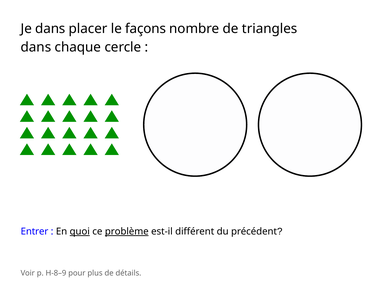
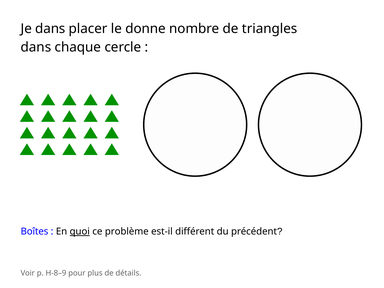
façons: façons -> donne
Entrer: Entrer -> Boîtes
problème underline: present -> none
